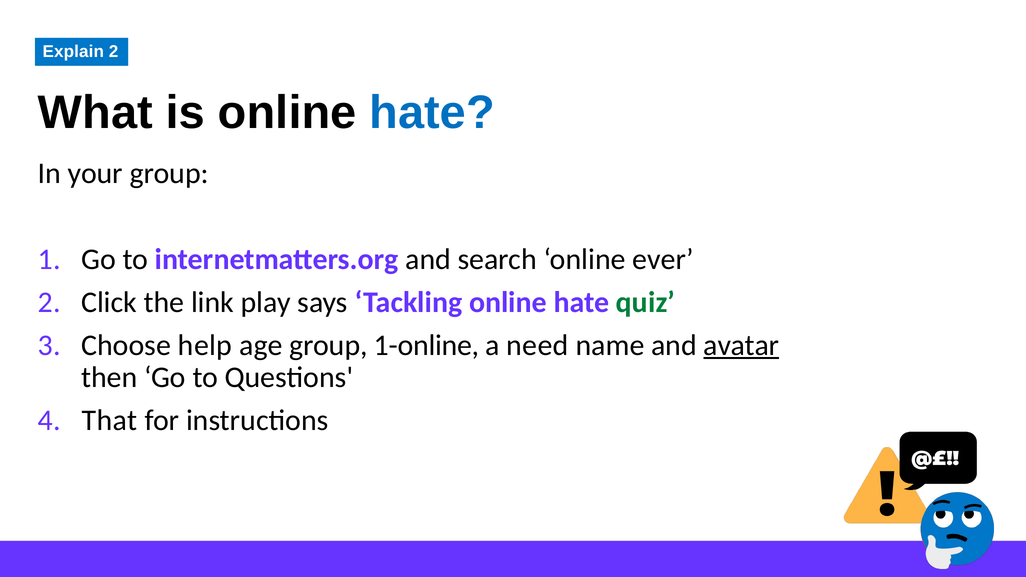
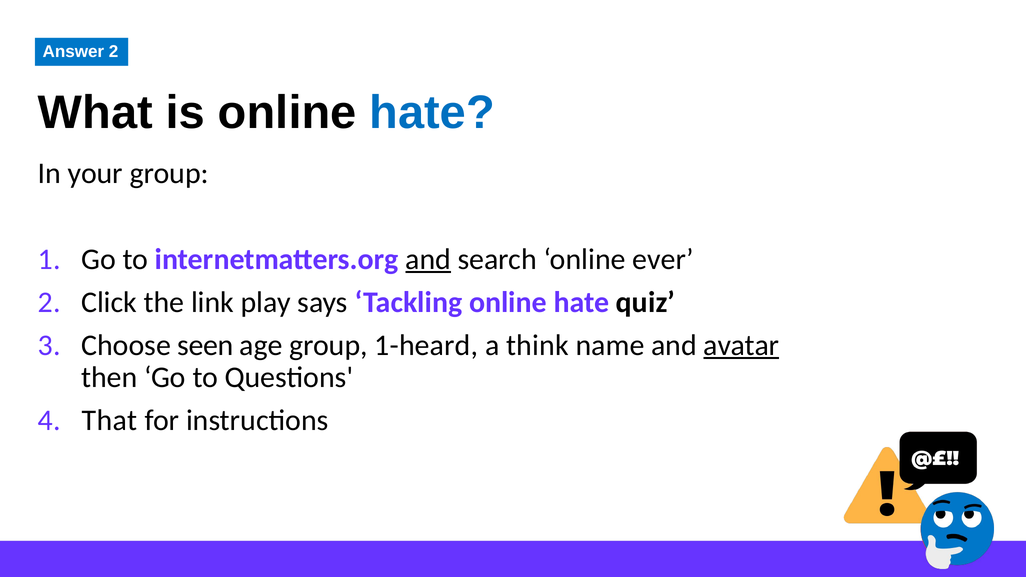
Explain: Explain -> Answer
and at (428, 259) underline: none -> present
quiz colour: green -> black
help: help -> seen
1-online: 1-online -> 1-heard
need: need -> think
